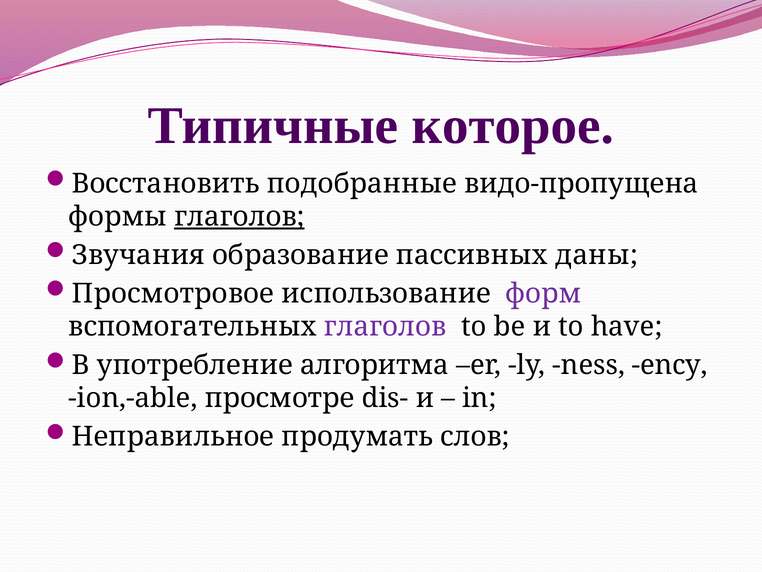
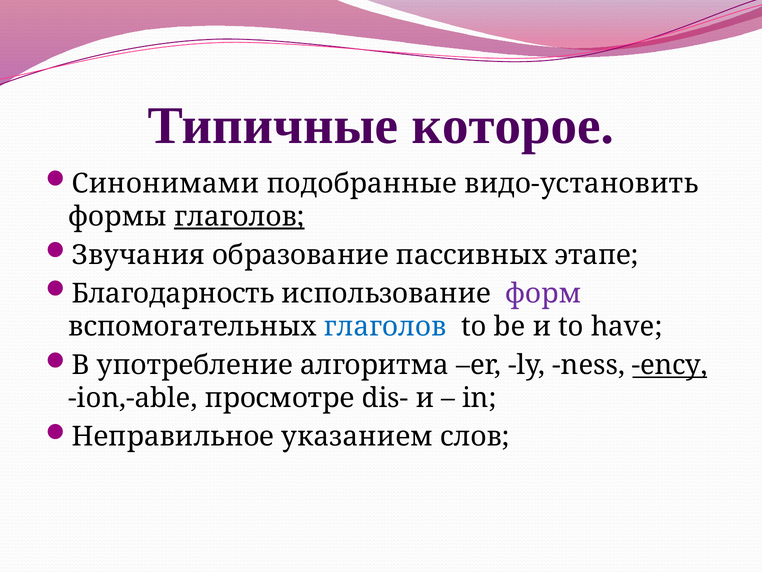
Восстановить: Восстановить -> Синонимами
видо-пропущена: видо-пропущена -> видо-установить
даны: даны -> этапе
Просмотровое: Просмотровое -> Благодарность
глаголов at (385, 326) colour: purple -> blue
ency underline: none -> present
продумать: продумать -> указанием
